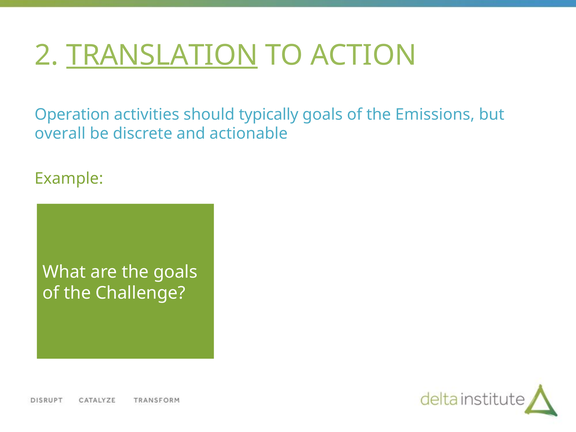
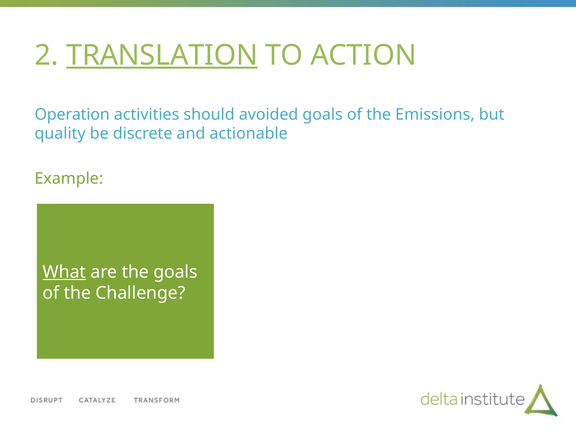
typically: typically -> avoided
overall: overall -> quality
What underline: none -> present
